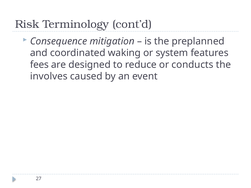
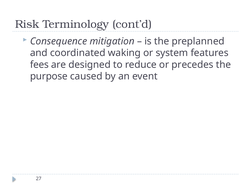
conducts: conducts -> precedes
involves: involves -> purpose
